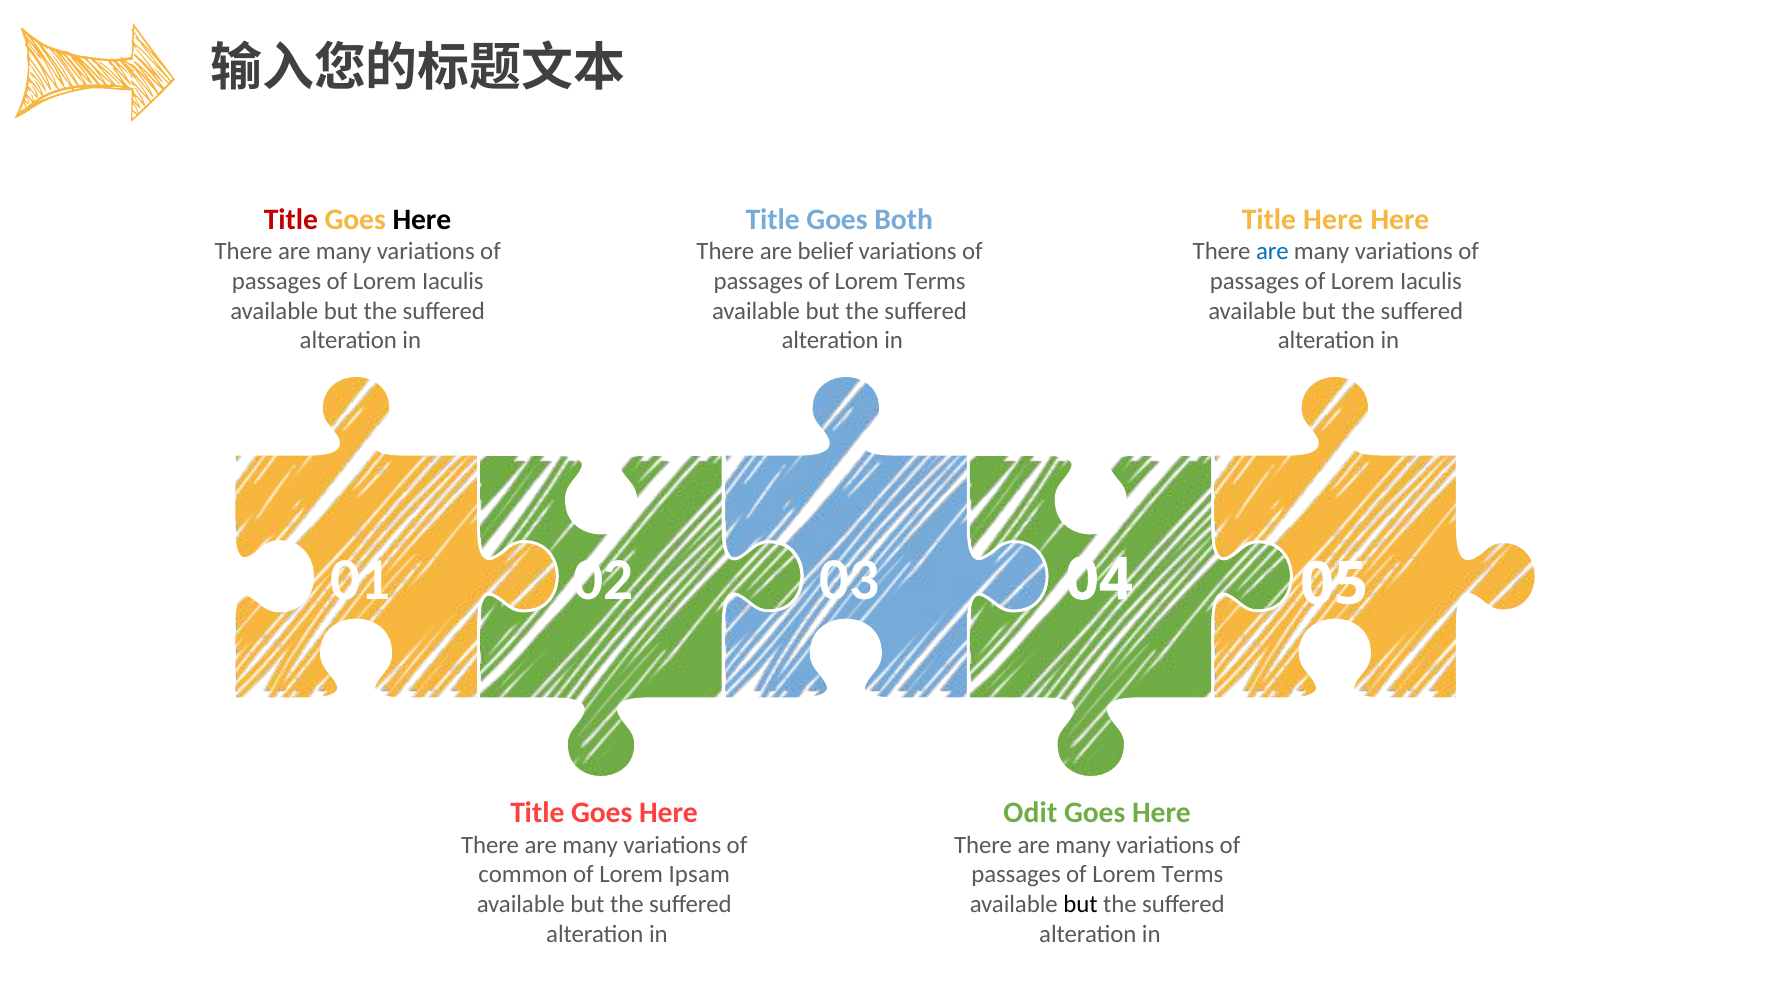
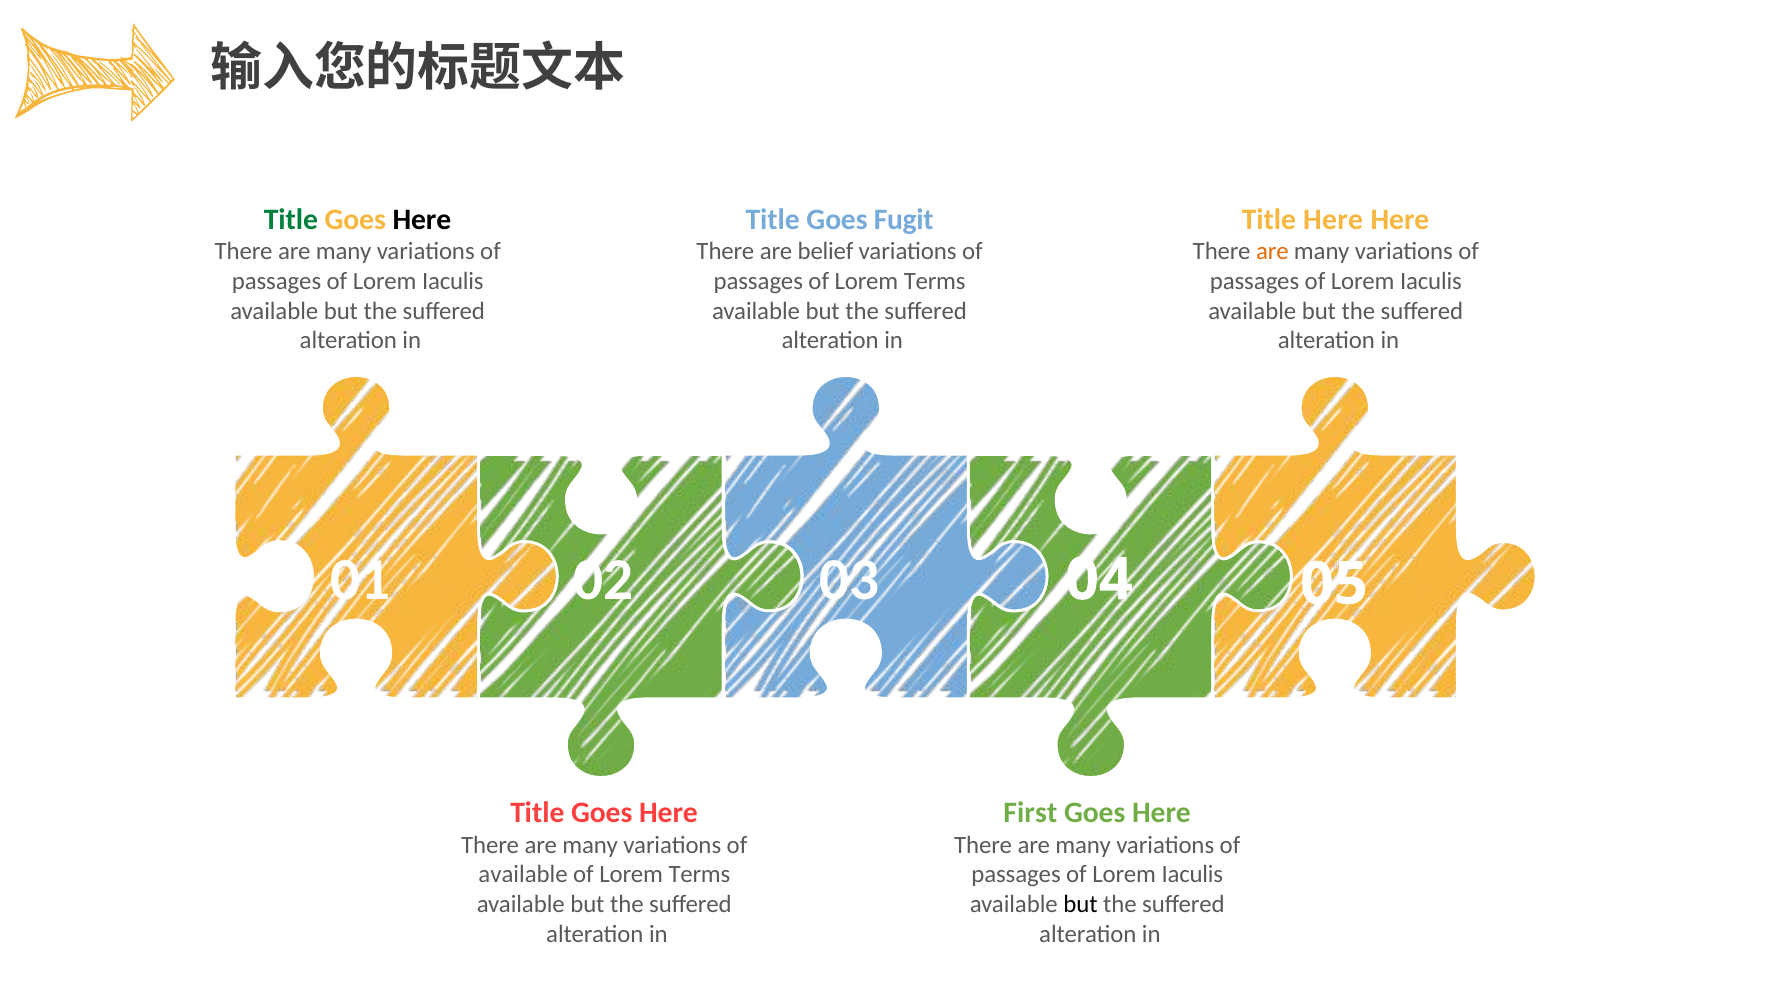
Title at (291, 219) colour: red -> green
Both: Both -> Fugit
are at (1272, 252) colour: blue -> orange
Odit: Odit -> First
common at (523, 874): common -> available
Ipsam at (699, 874): Ipsam -> Terms
Terms at (1192, 874): Terms -> Iaculis
